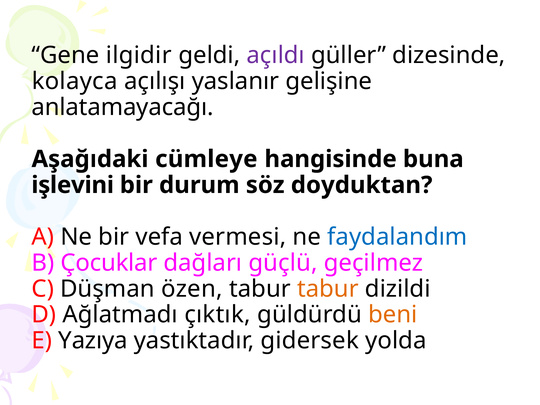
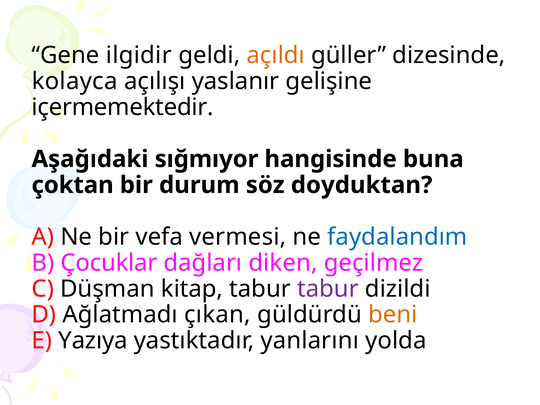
açıldı colour: purple -> orange
anlatamayacağı: anlatamayacağı -> içermemektedir
cümleye: cümleye -> sığmıyor
işlevini: işlevini -> çoktan
güçlü: güçlü -> diken
özen: özen -> kitap
tabur at (328, 289) colour: orange -> purple
çıktık: çıktık -> çıkan
gidersek: gidersek -> yanlarını
